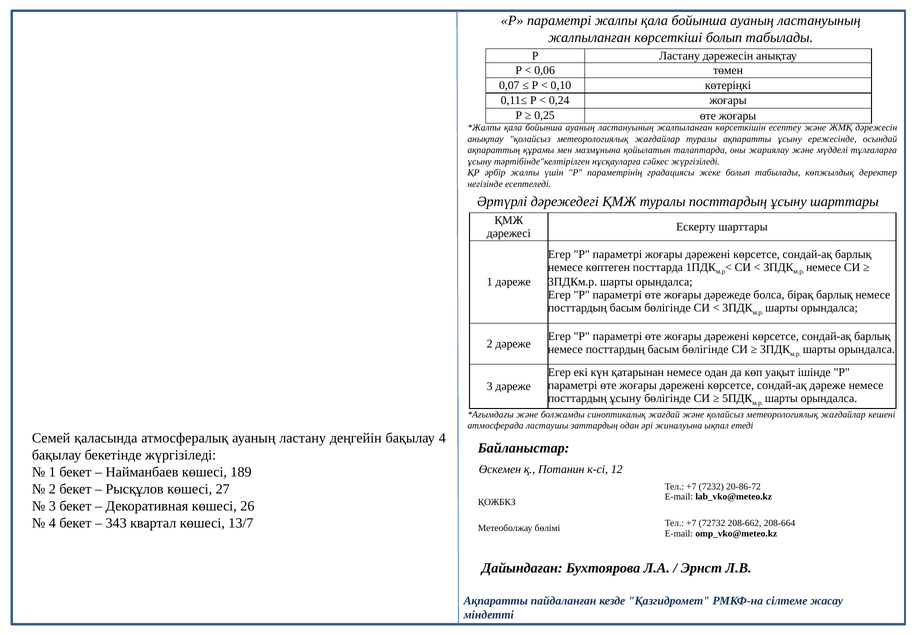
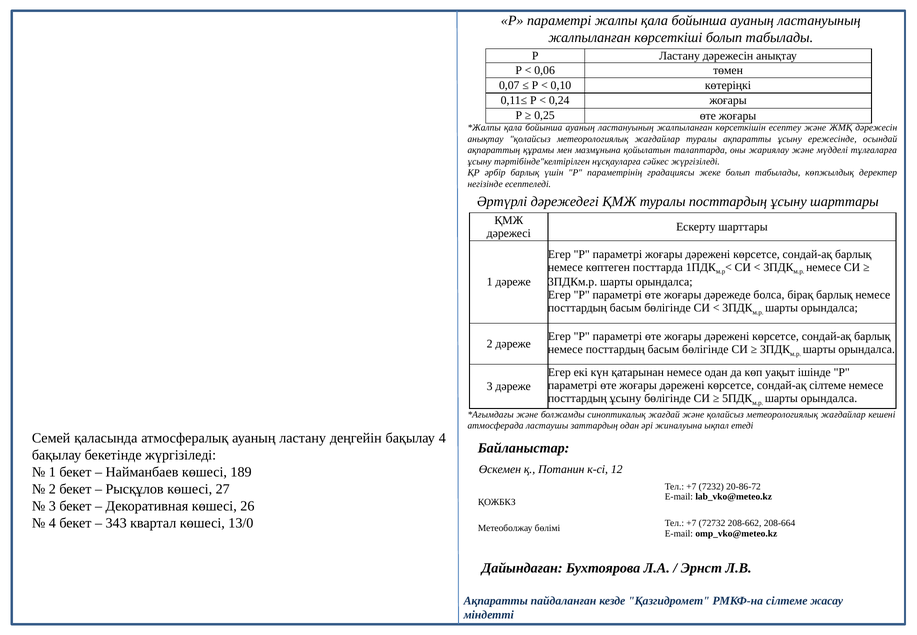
әрбір жалпы: жалпы -> барлық
сондай-ақ дәреже: дәреже -> сілтеме
13/7: 13/7 -> 13/0
